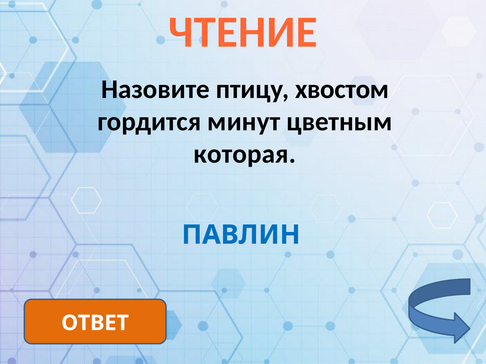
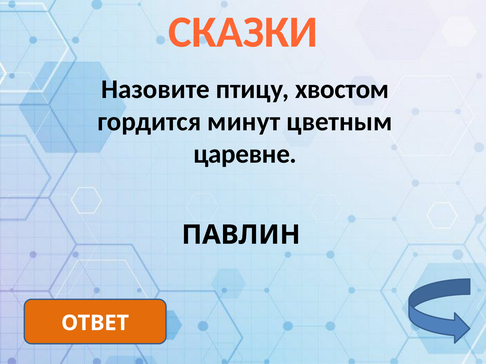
ЧТЕНИЕ: ЧТЕНИЕ -> СКАЗКИ
которая: которая -> царевне
ПАВЛИН colour: blue -> black
